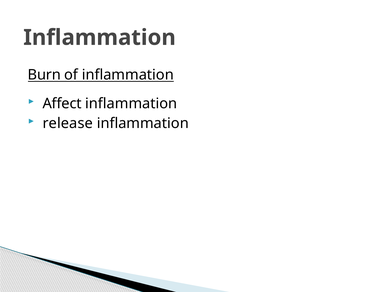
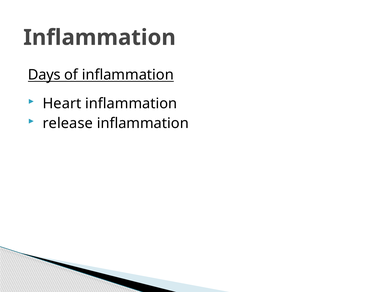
Burn: Burn -> Days
Affect: Affect -> Heart
